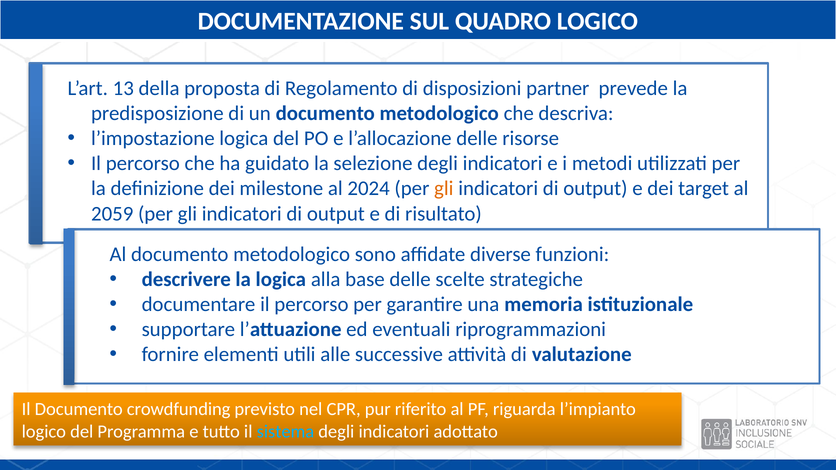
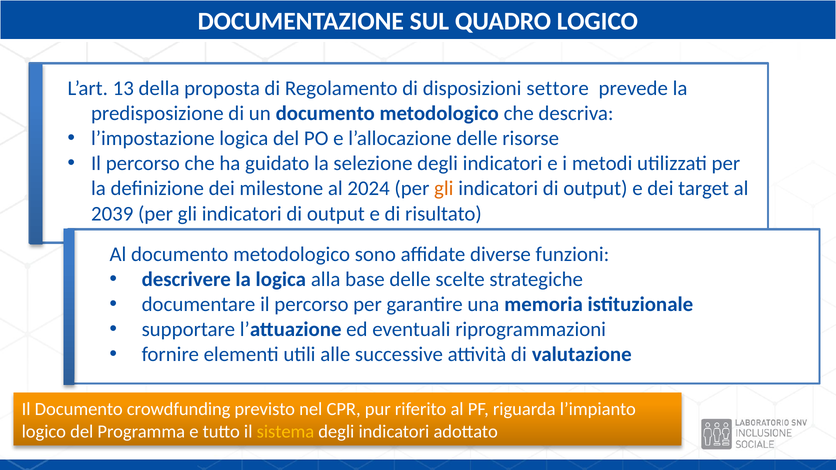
partner: partner -> settore
2059: 2059 -> 2039
sistema colour: light blue -> yellow
